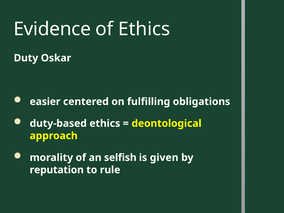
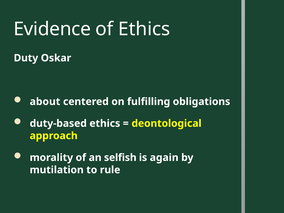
easier: easier -> about
given: given -> again
reputation: reputation -> mutilation
